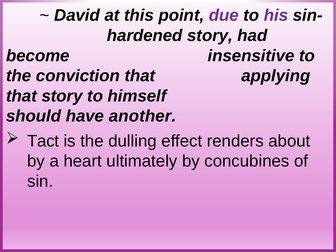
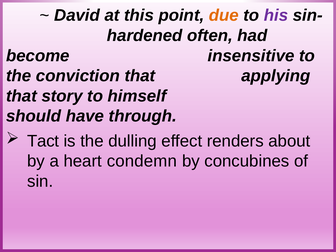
due colour: purple -> orange
hardened story: story -> often
another: another -> through
ultimately: ultimately -> condemn
